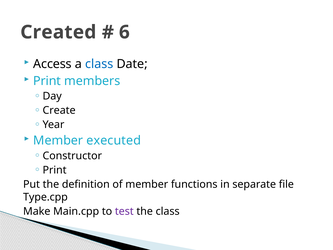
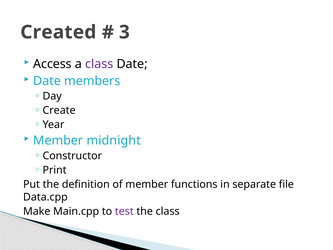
6: 6 -> 3
class at (99, 64) colour: blue -> purple
Print at (47, 81): Print -> Date
executed: executed -> midnight
Type.cpp: Type.cpp -> Data.cpp
